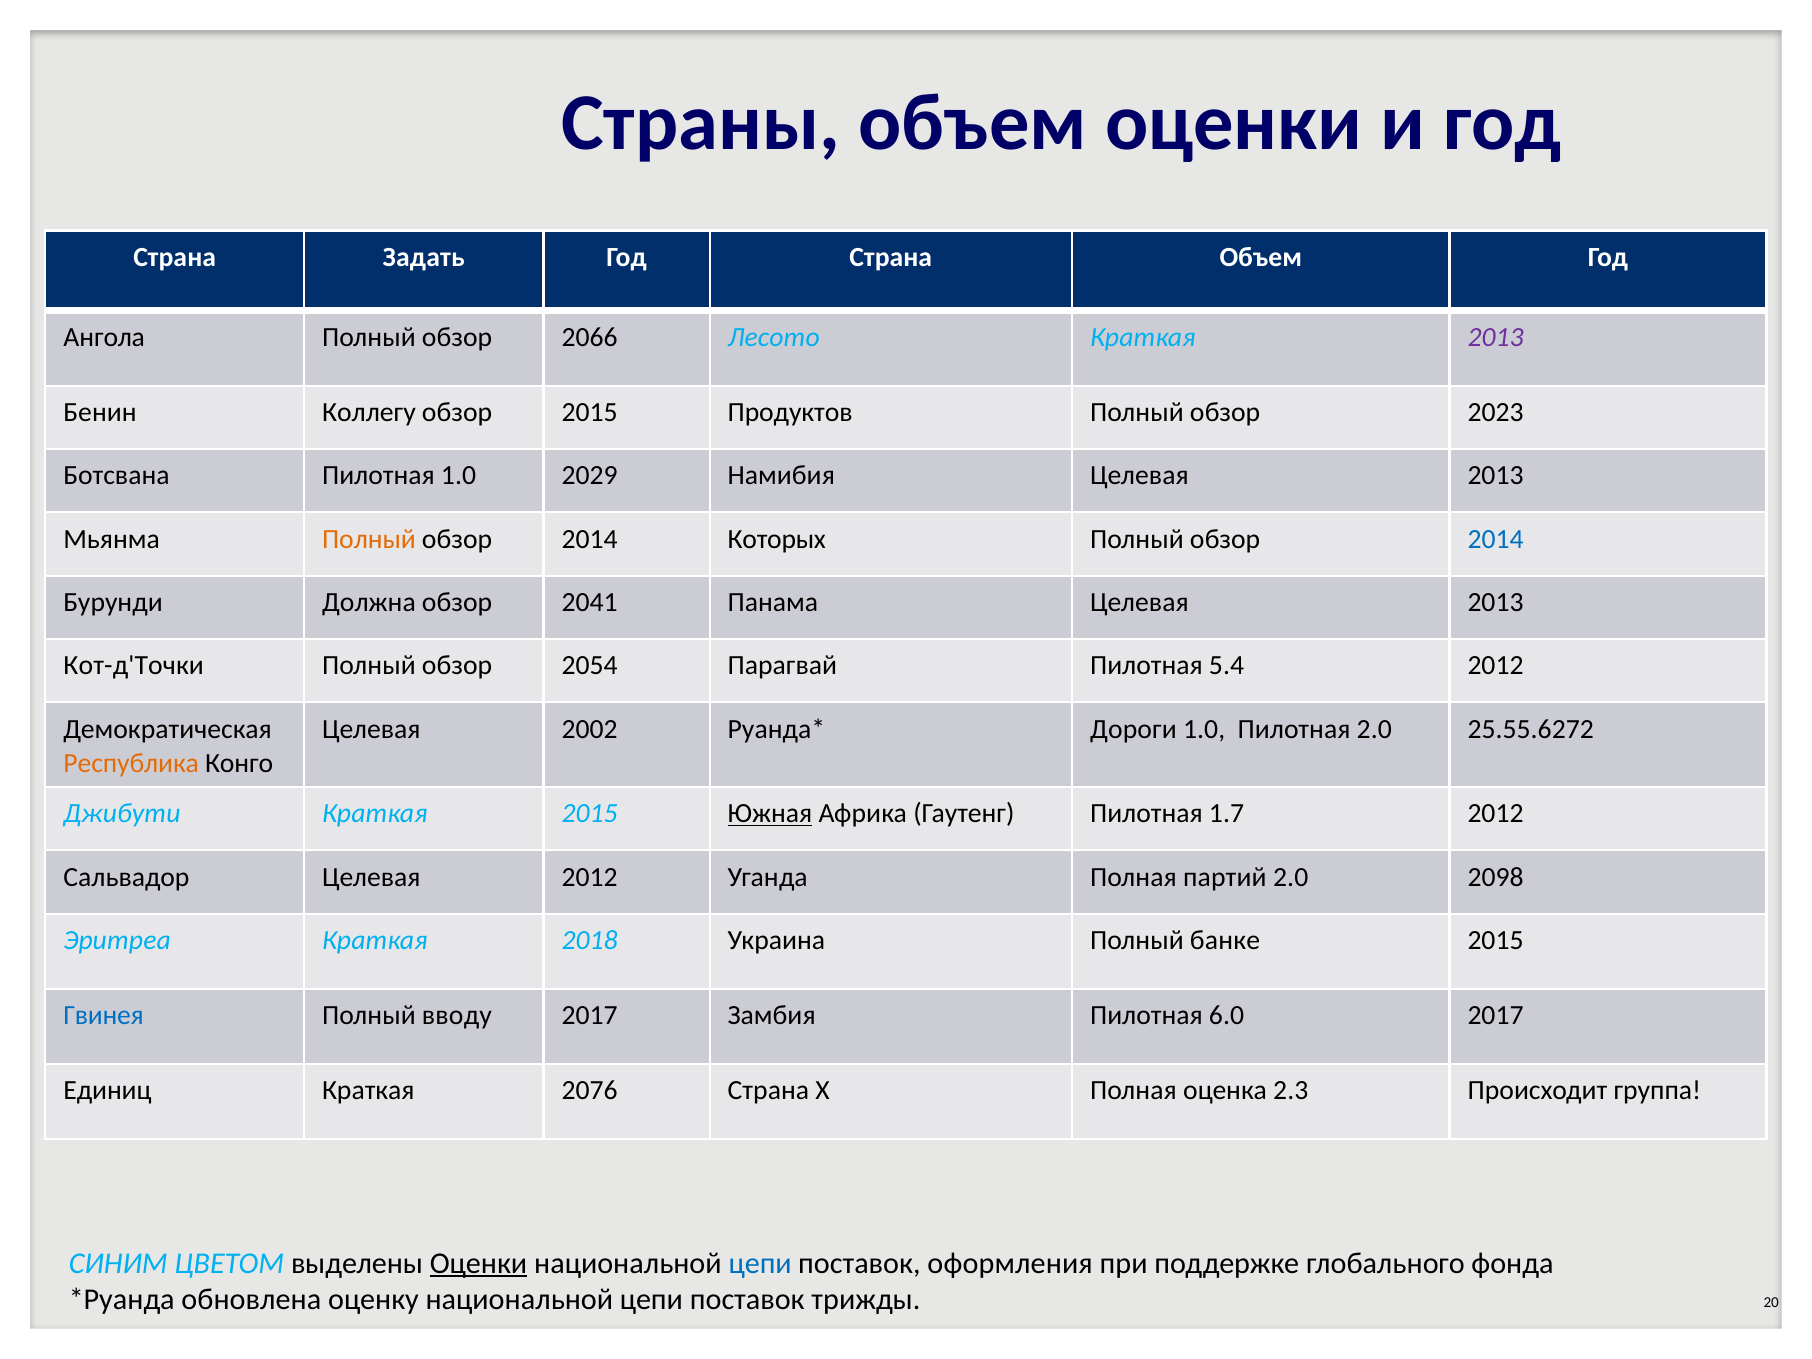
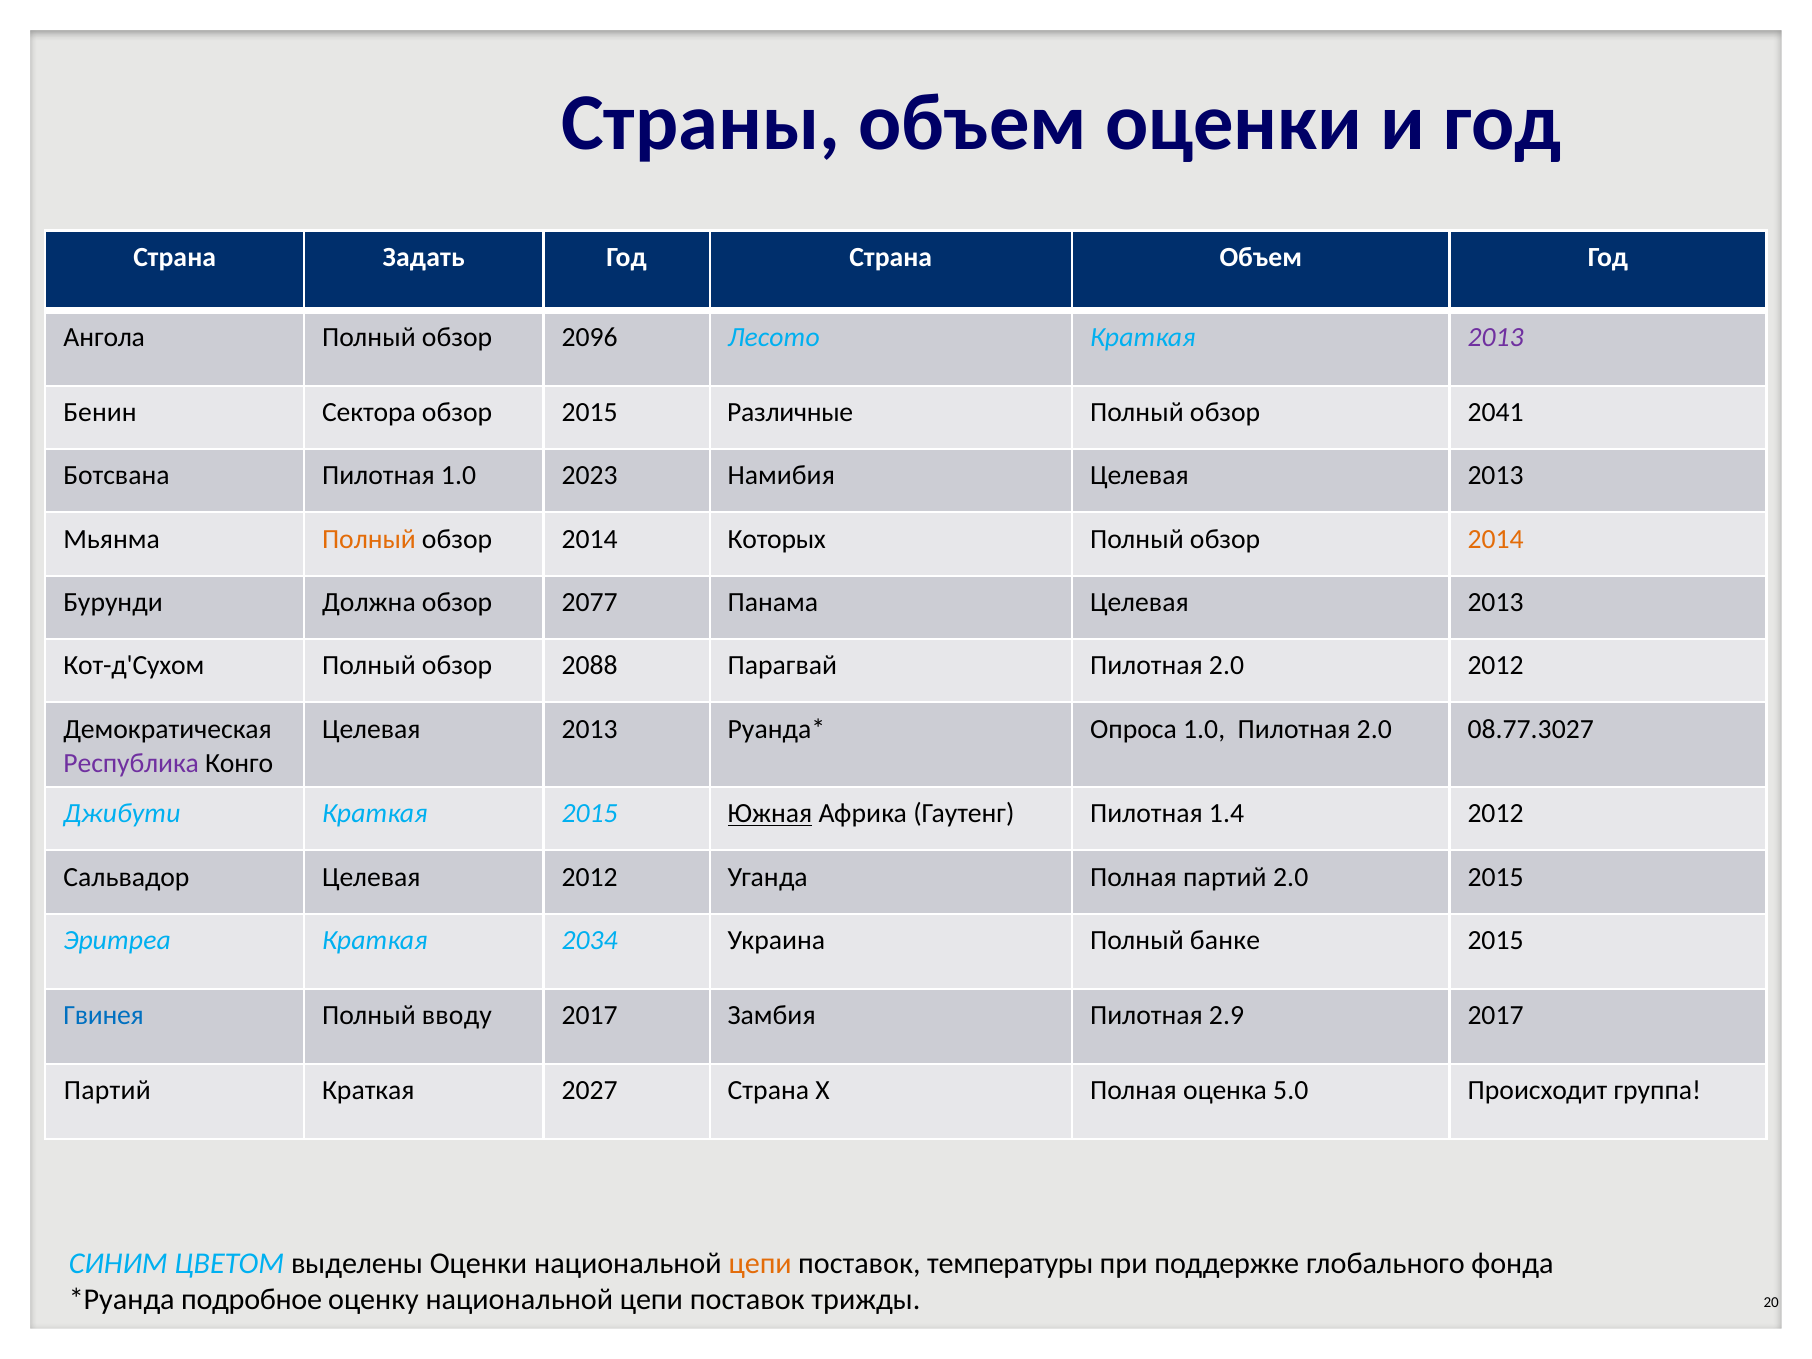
2066: 2066 -> 2096
Коллегу: Коллегу -> Сектора
Продуктов: Продуктов -> Различные
2023: 2023 -> 2041
2029: 2029 -> 2023
2014 at (1496, 539) colour: blue -> orange
2041: 2041 -> 2077
Кот-д'Точки: Кот-д'Точки -> Кот-д'Сухом
2054: 2054 -> 2088
Парагвай Пилотная 5.4: 5.4 -> 2.0
2002 at (590, 729): 2002 -> 2013
Дороги: Дороги -> Опроса
25.55.6272: 25.55.6272 -> 08.77.3027
Республика colour: orange -> purple
1.7: 1.7 -> 1.4
2.0 2098: 2098 -> 2015
2018: 2018 -> 2034
6.0: 6.0 -> 2.9
Единиц at (107, 1090): Единиц -> Партий
2076: 2076 -> 2027
2.3: 2.3 -> 5.0
Оценки at (478, 1263) underline: present -> none
цепи at (760, 1263) colour: blue -> orange
оформления: оформления -> температуры
обновлена: обновлена -> подробное
